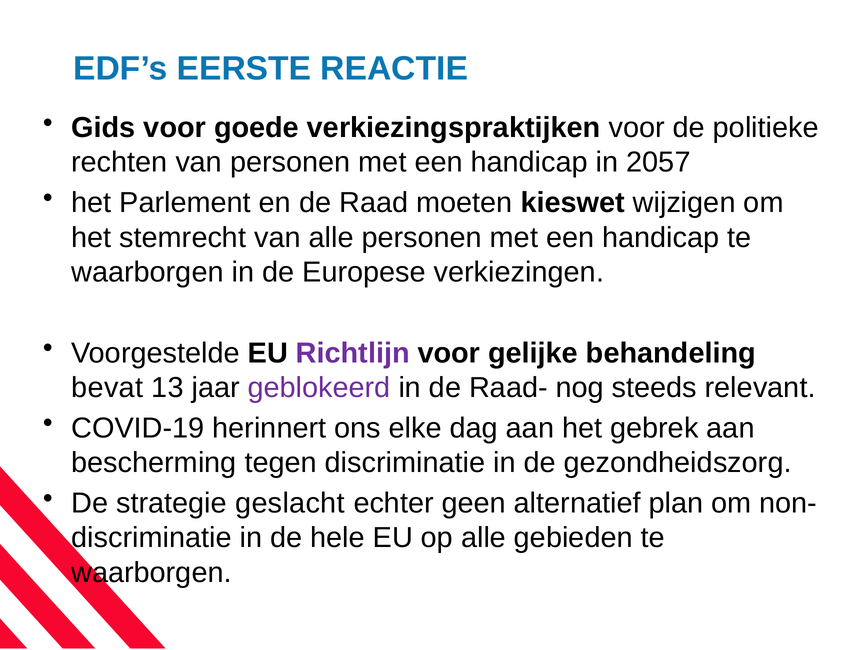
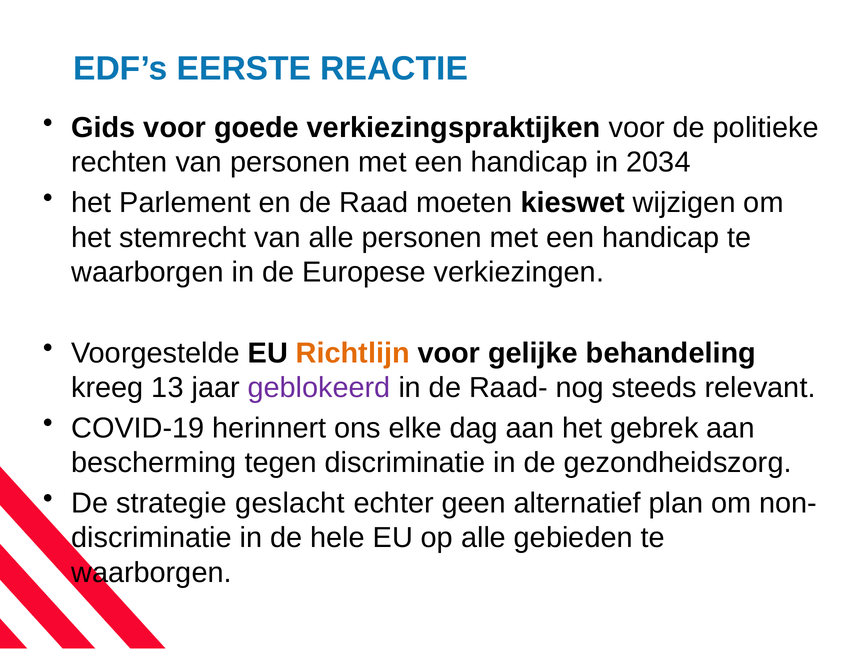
2057: 2057 -> 2034
Richtlijn colour: purple -> orange
bevat: bevat -> kreeg
